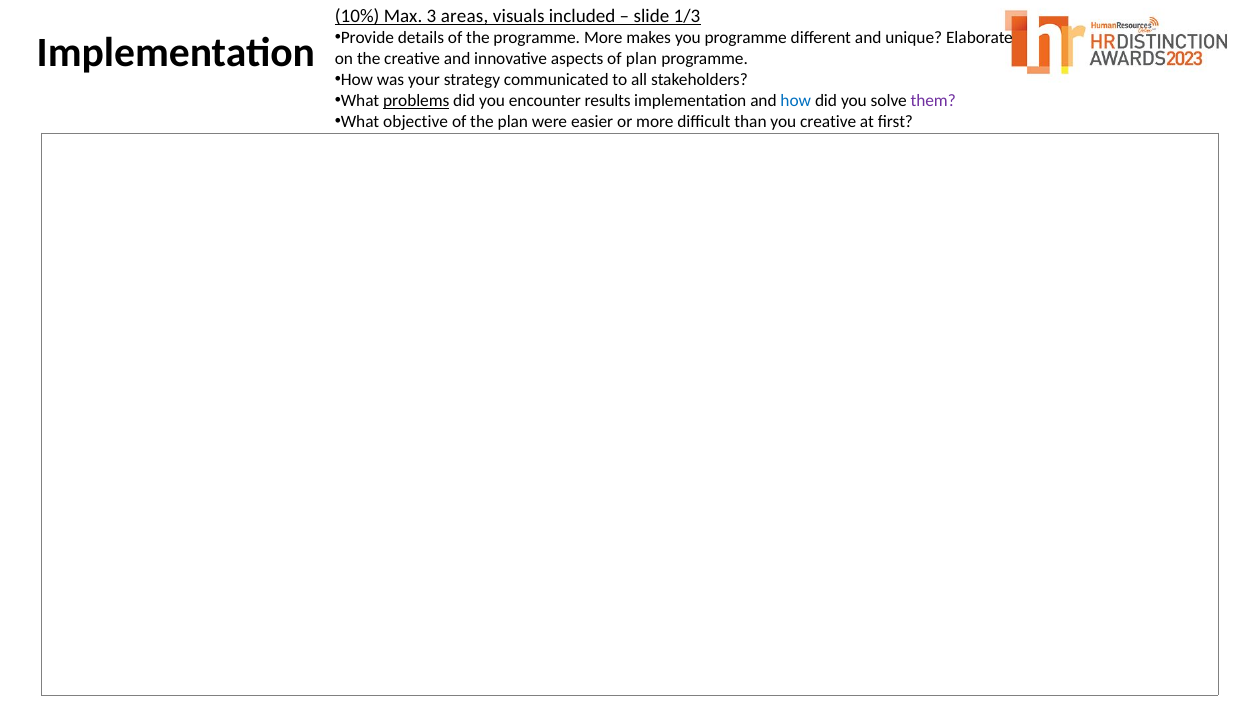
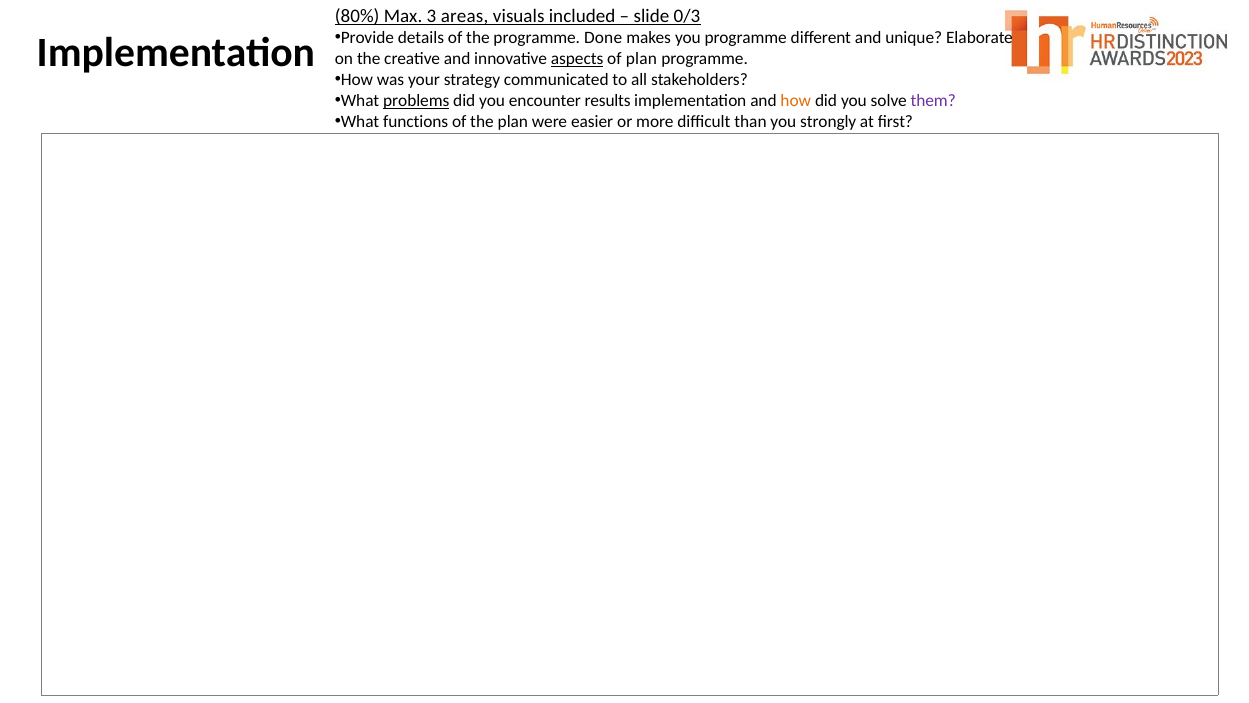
10%: 10% -> 80%
1/3: 1/3 -> 0/3
programme More: More -> Done
aspects underline: none -> present
how at (796, 101) colour: blue -> orange
objective: objective -> functions
you creative: creative -> strongly
